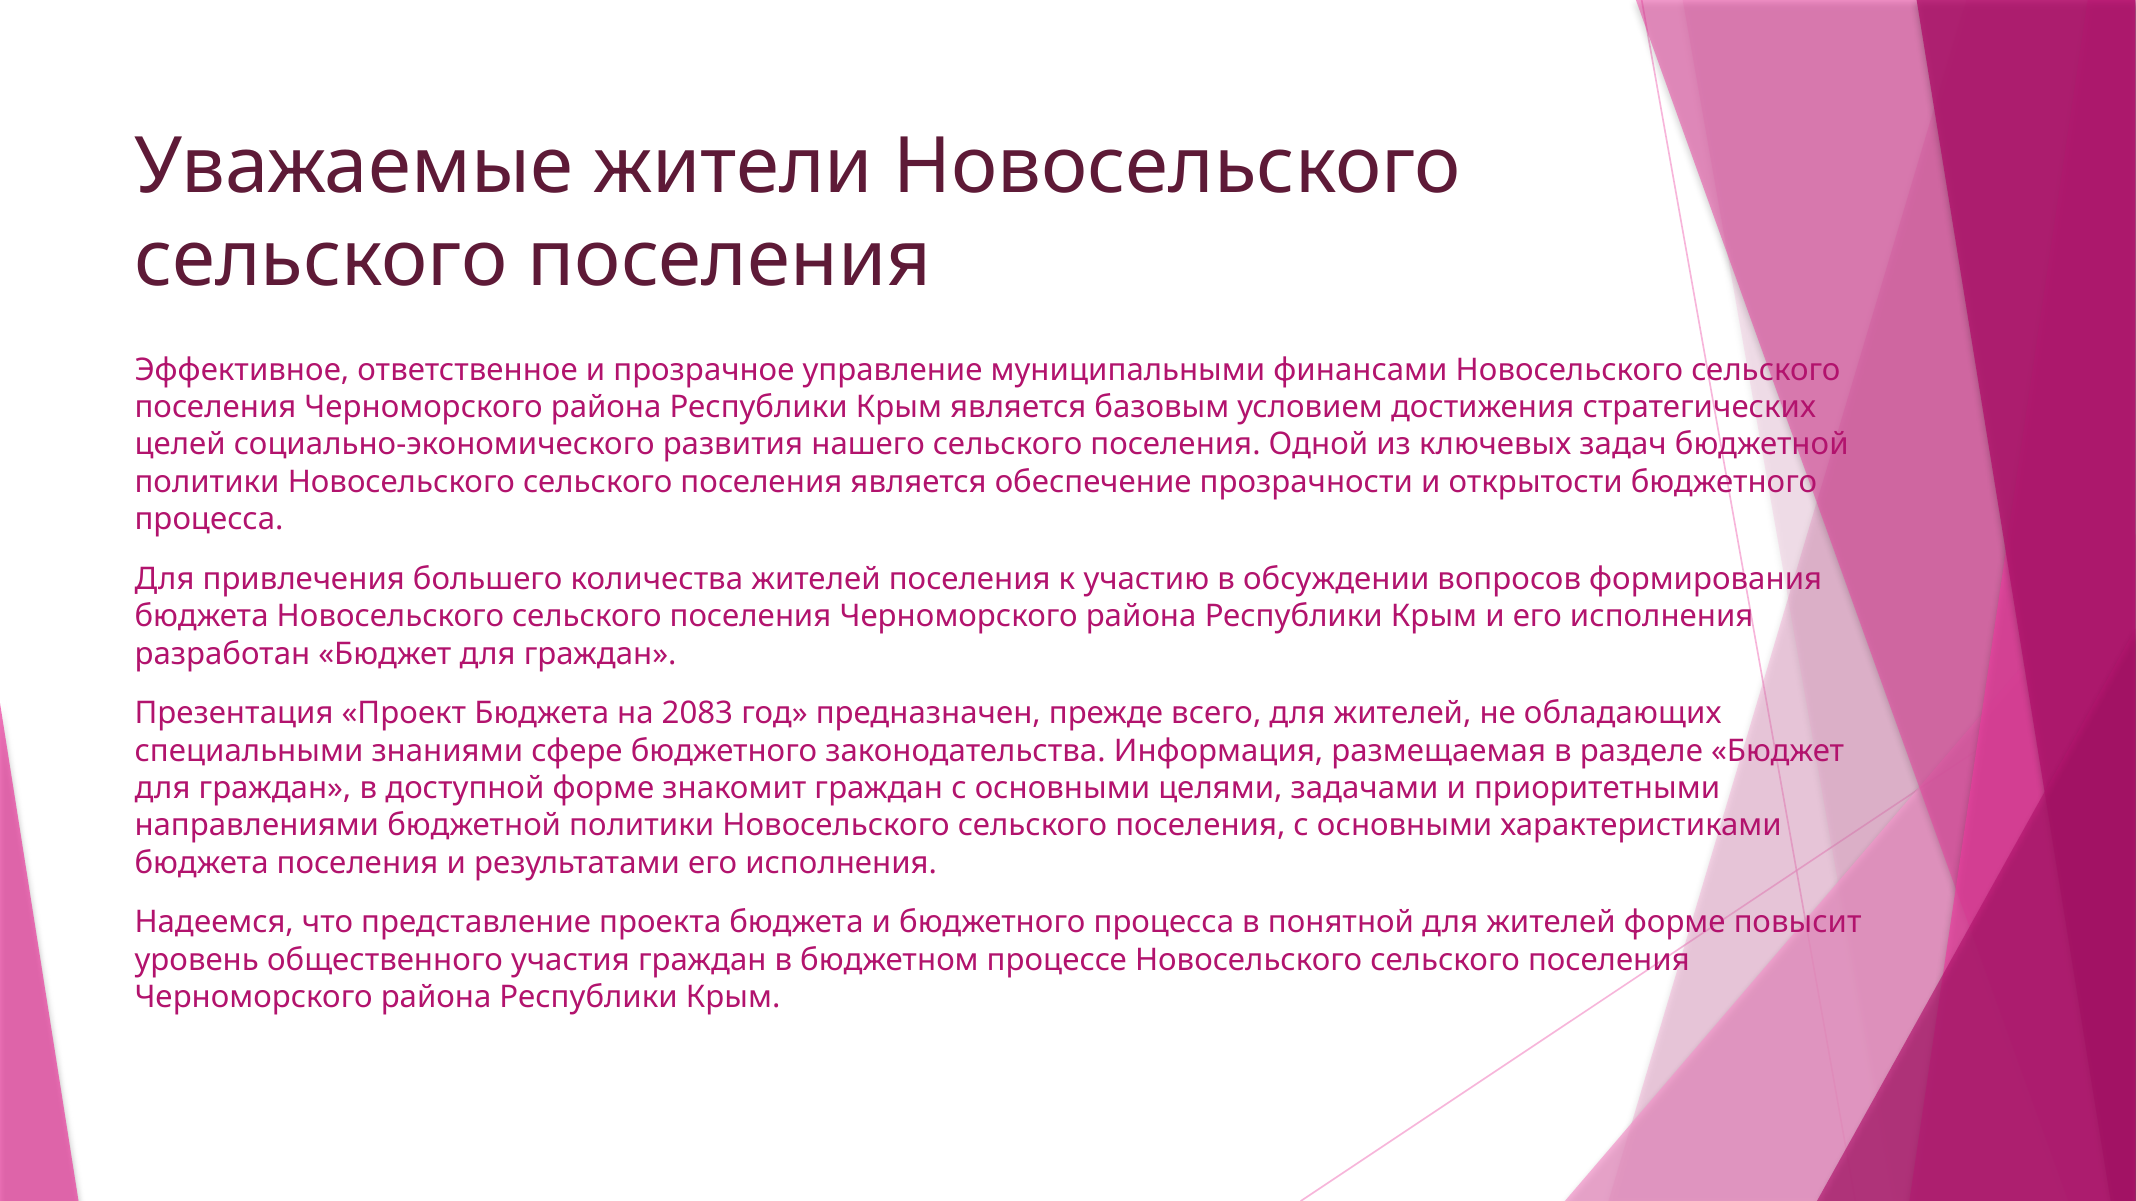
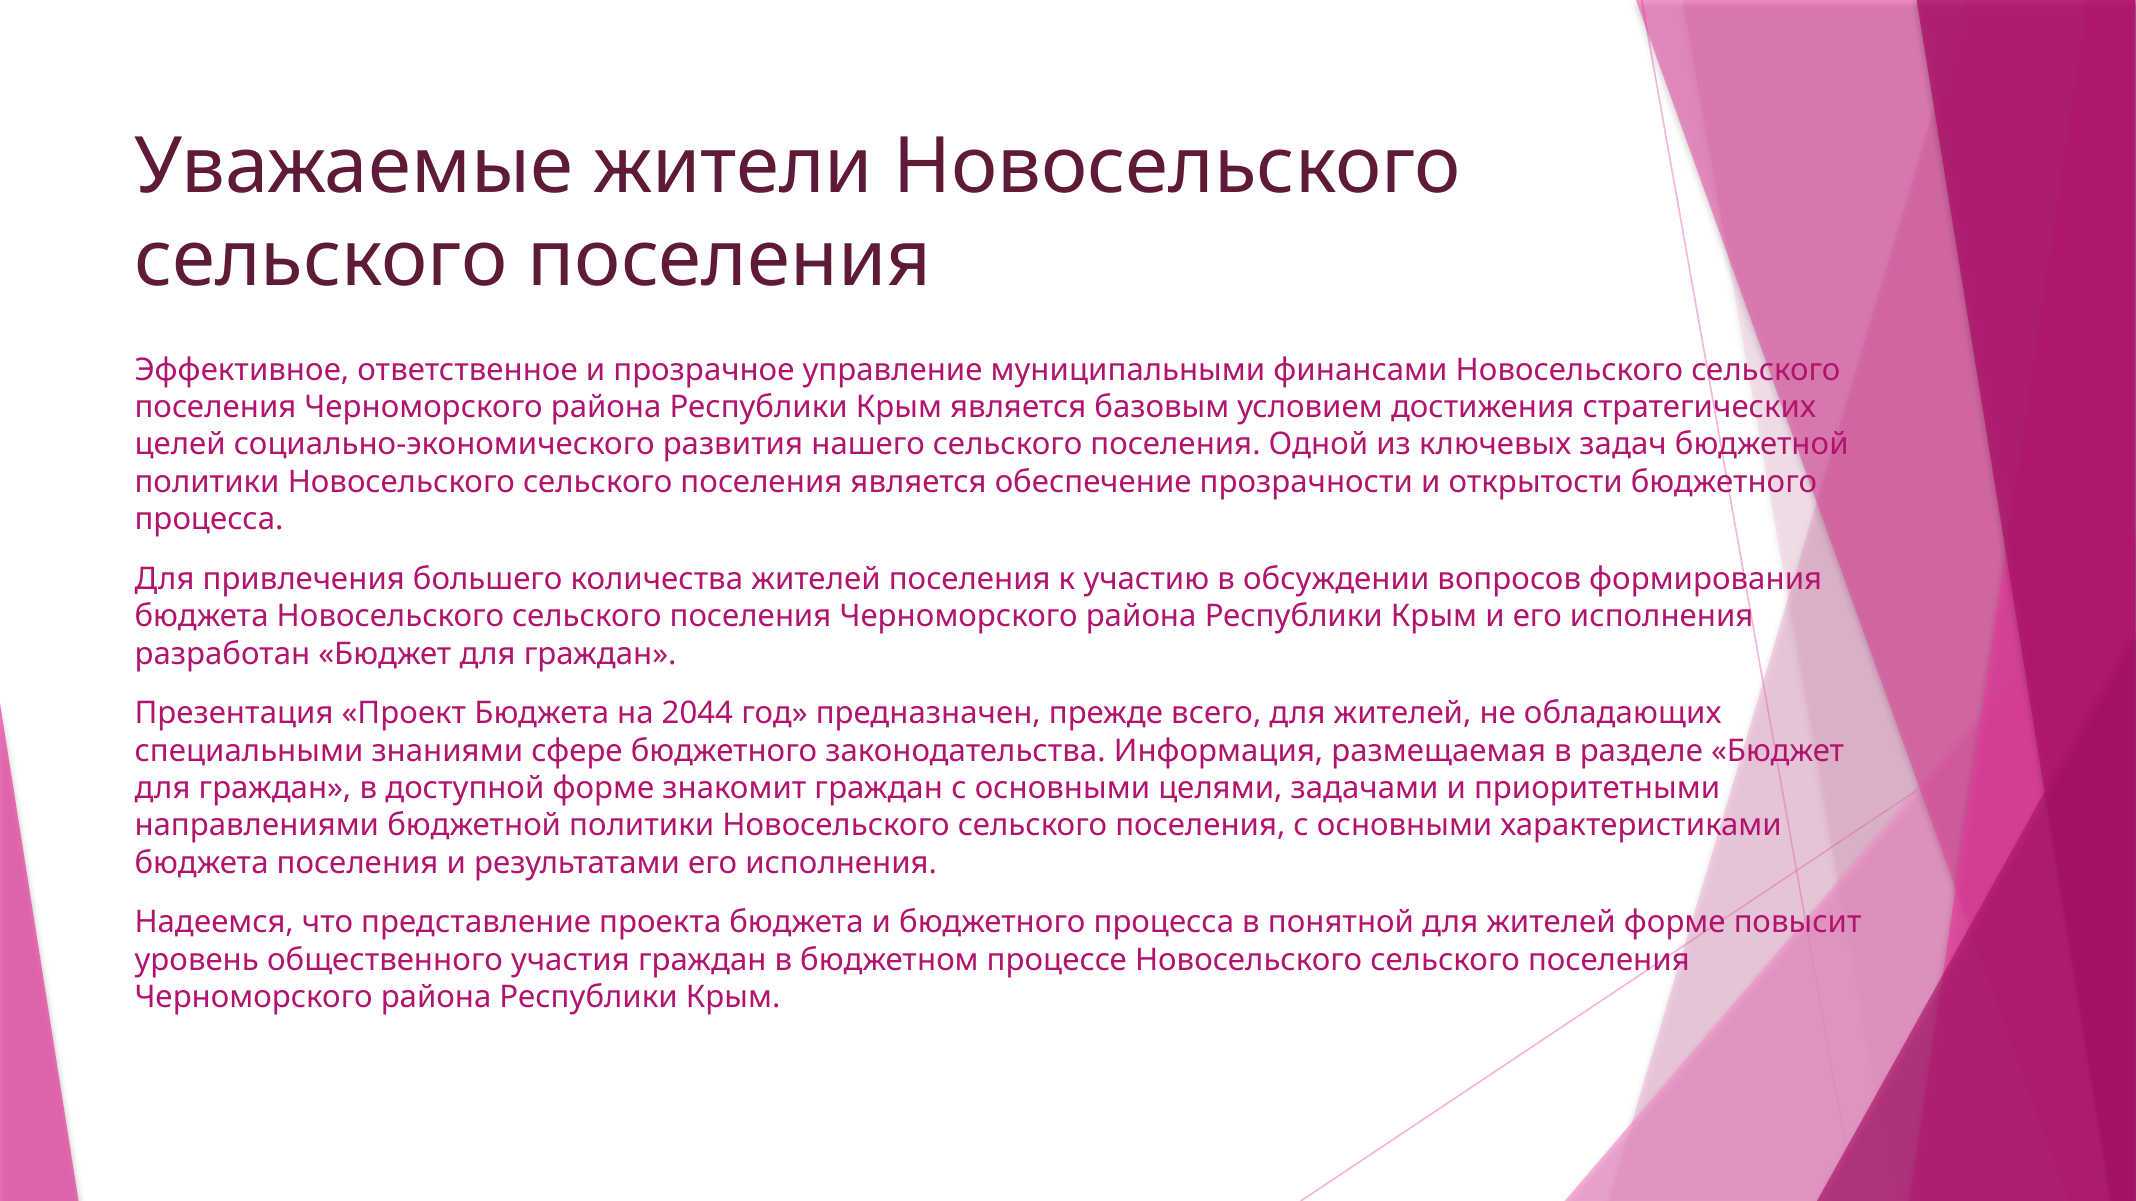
2083: 2083 -> 2044
